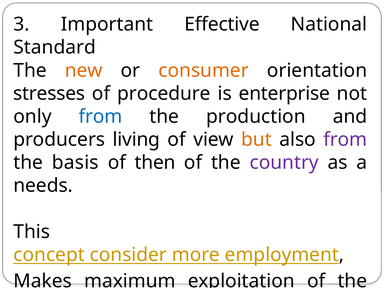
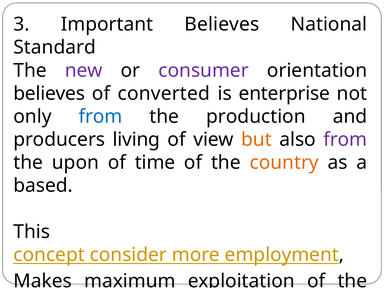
Important Effective: Effective -> Believes
new colour: orange -> purple
consumer colour: orange -> purple
stresses at (49, 93): stresses -> believes
procedure: procedure -> converted
basis: basis -> upon
then: then -> time
country at (284, 163) colour: purple -> orange
needs: needs -> based
